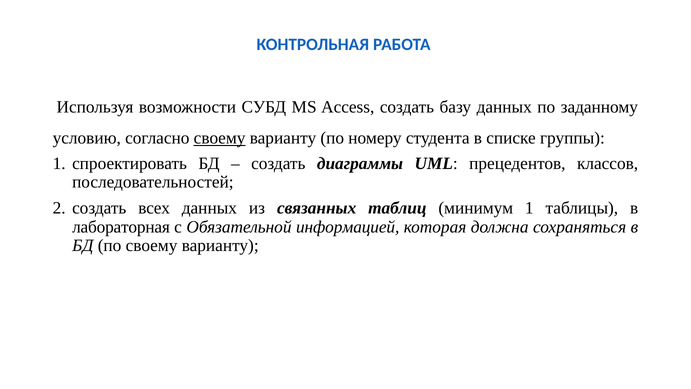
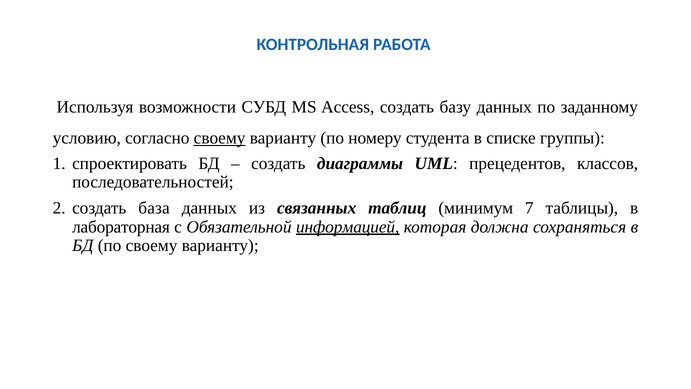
всех: всех -> база
минимум 1: 1 -> 7
информацией underline: none -> present
